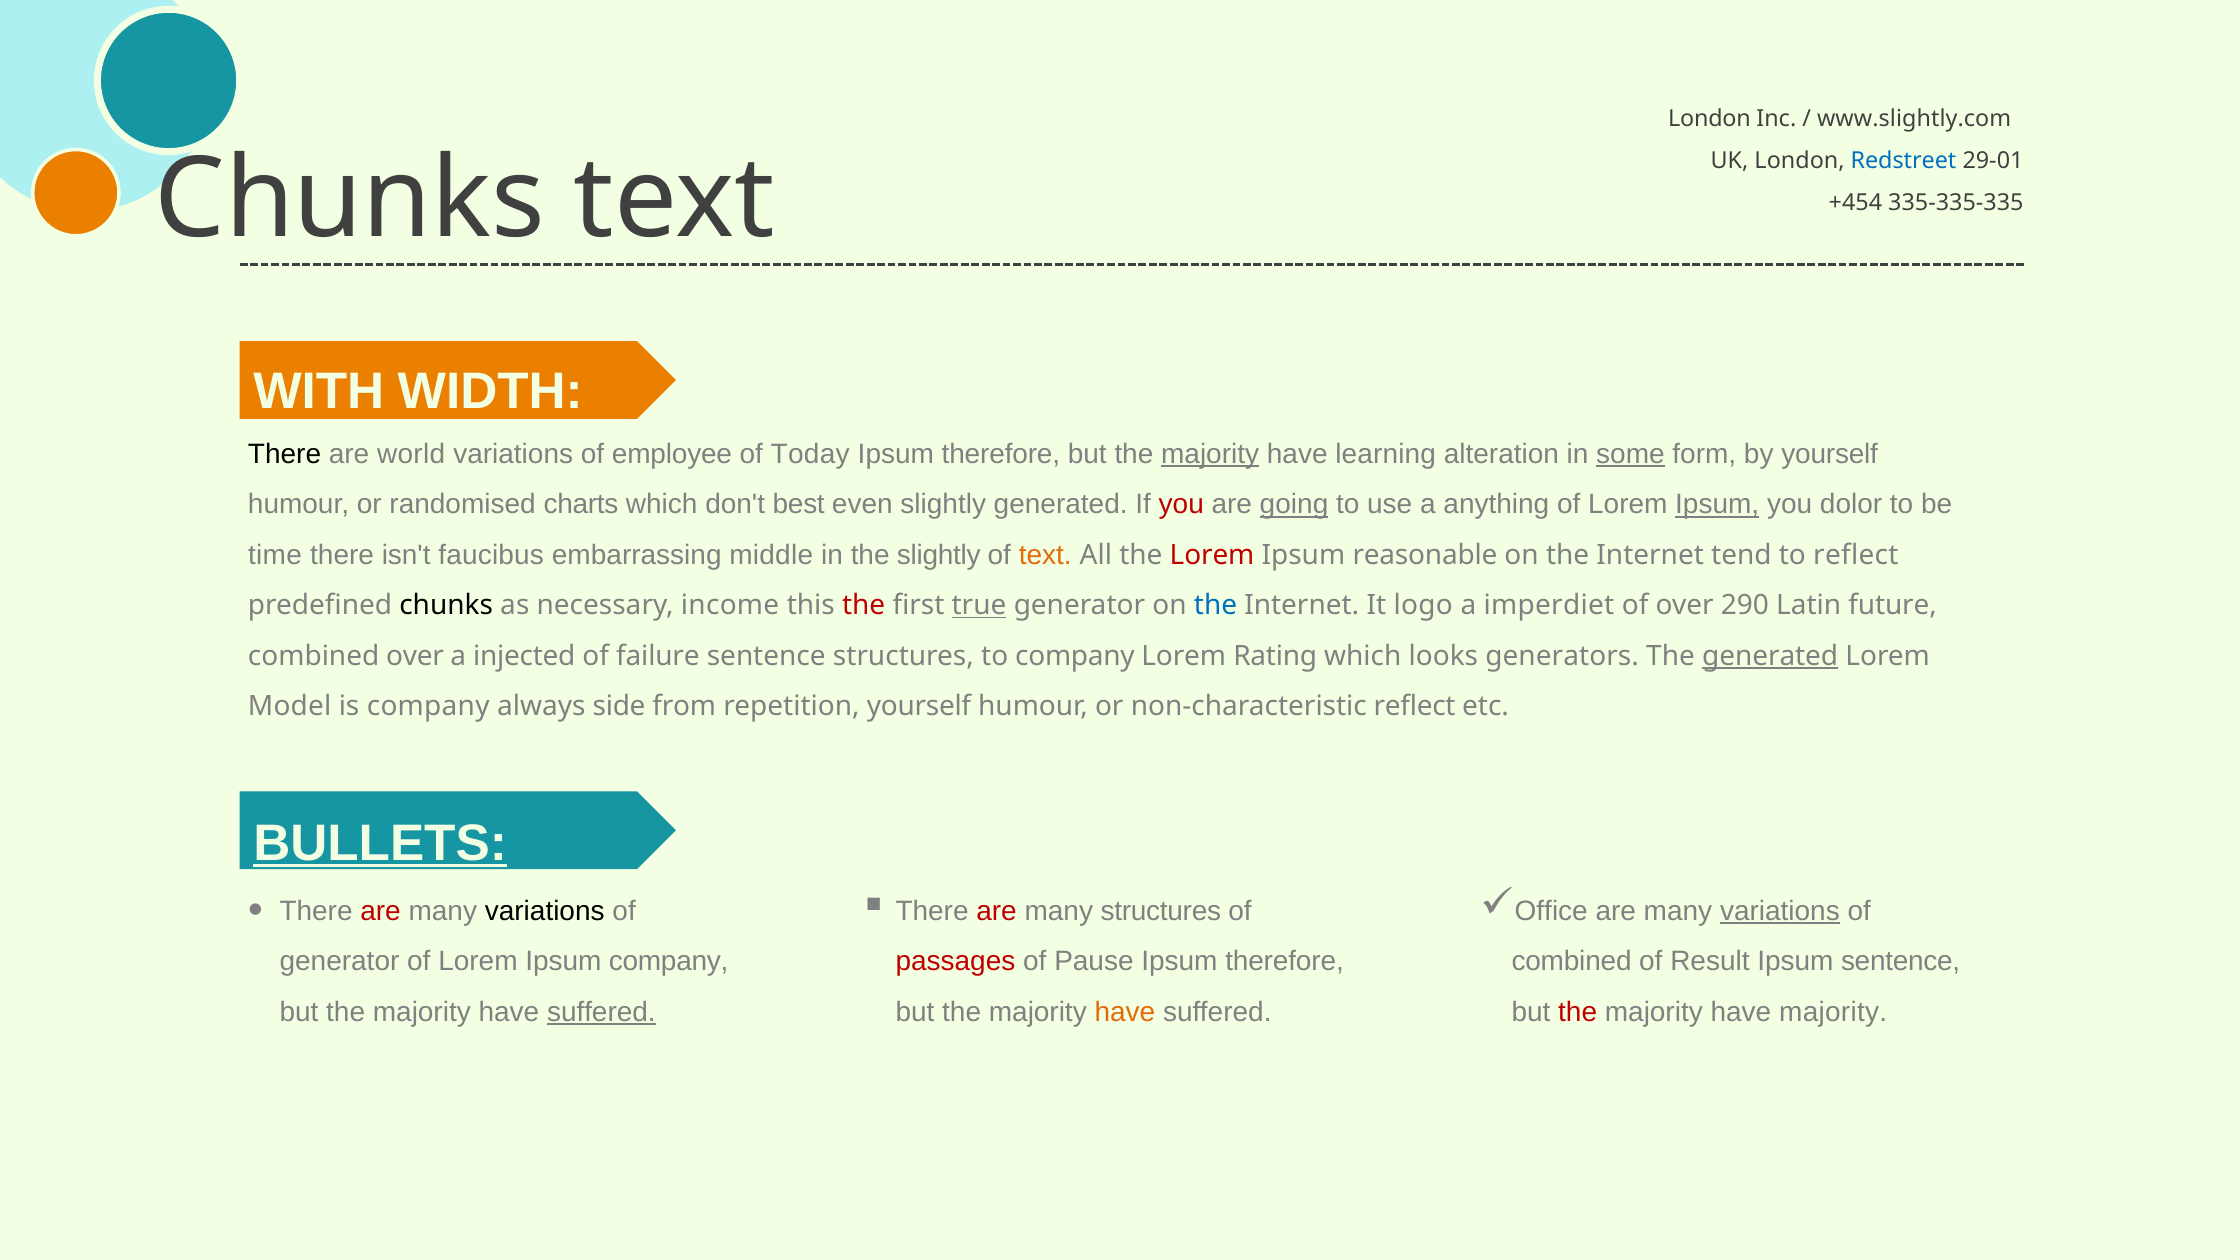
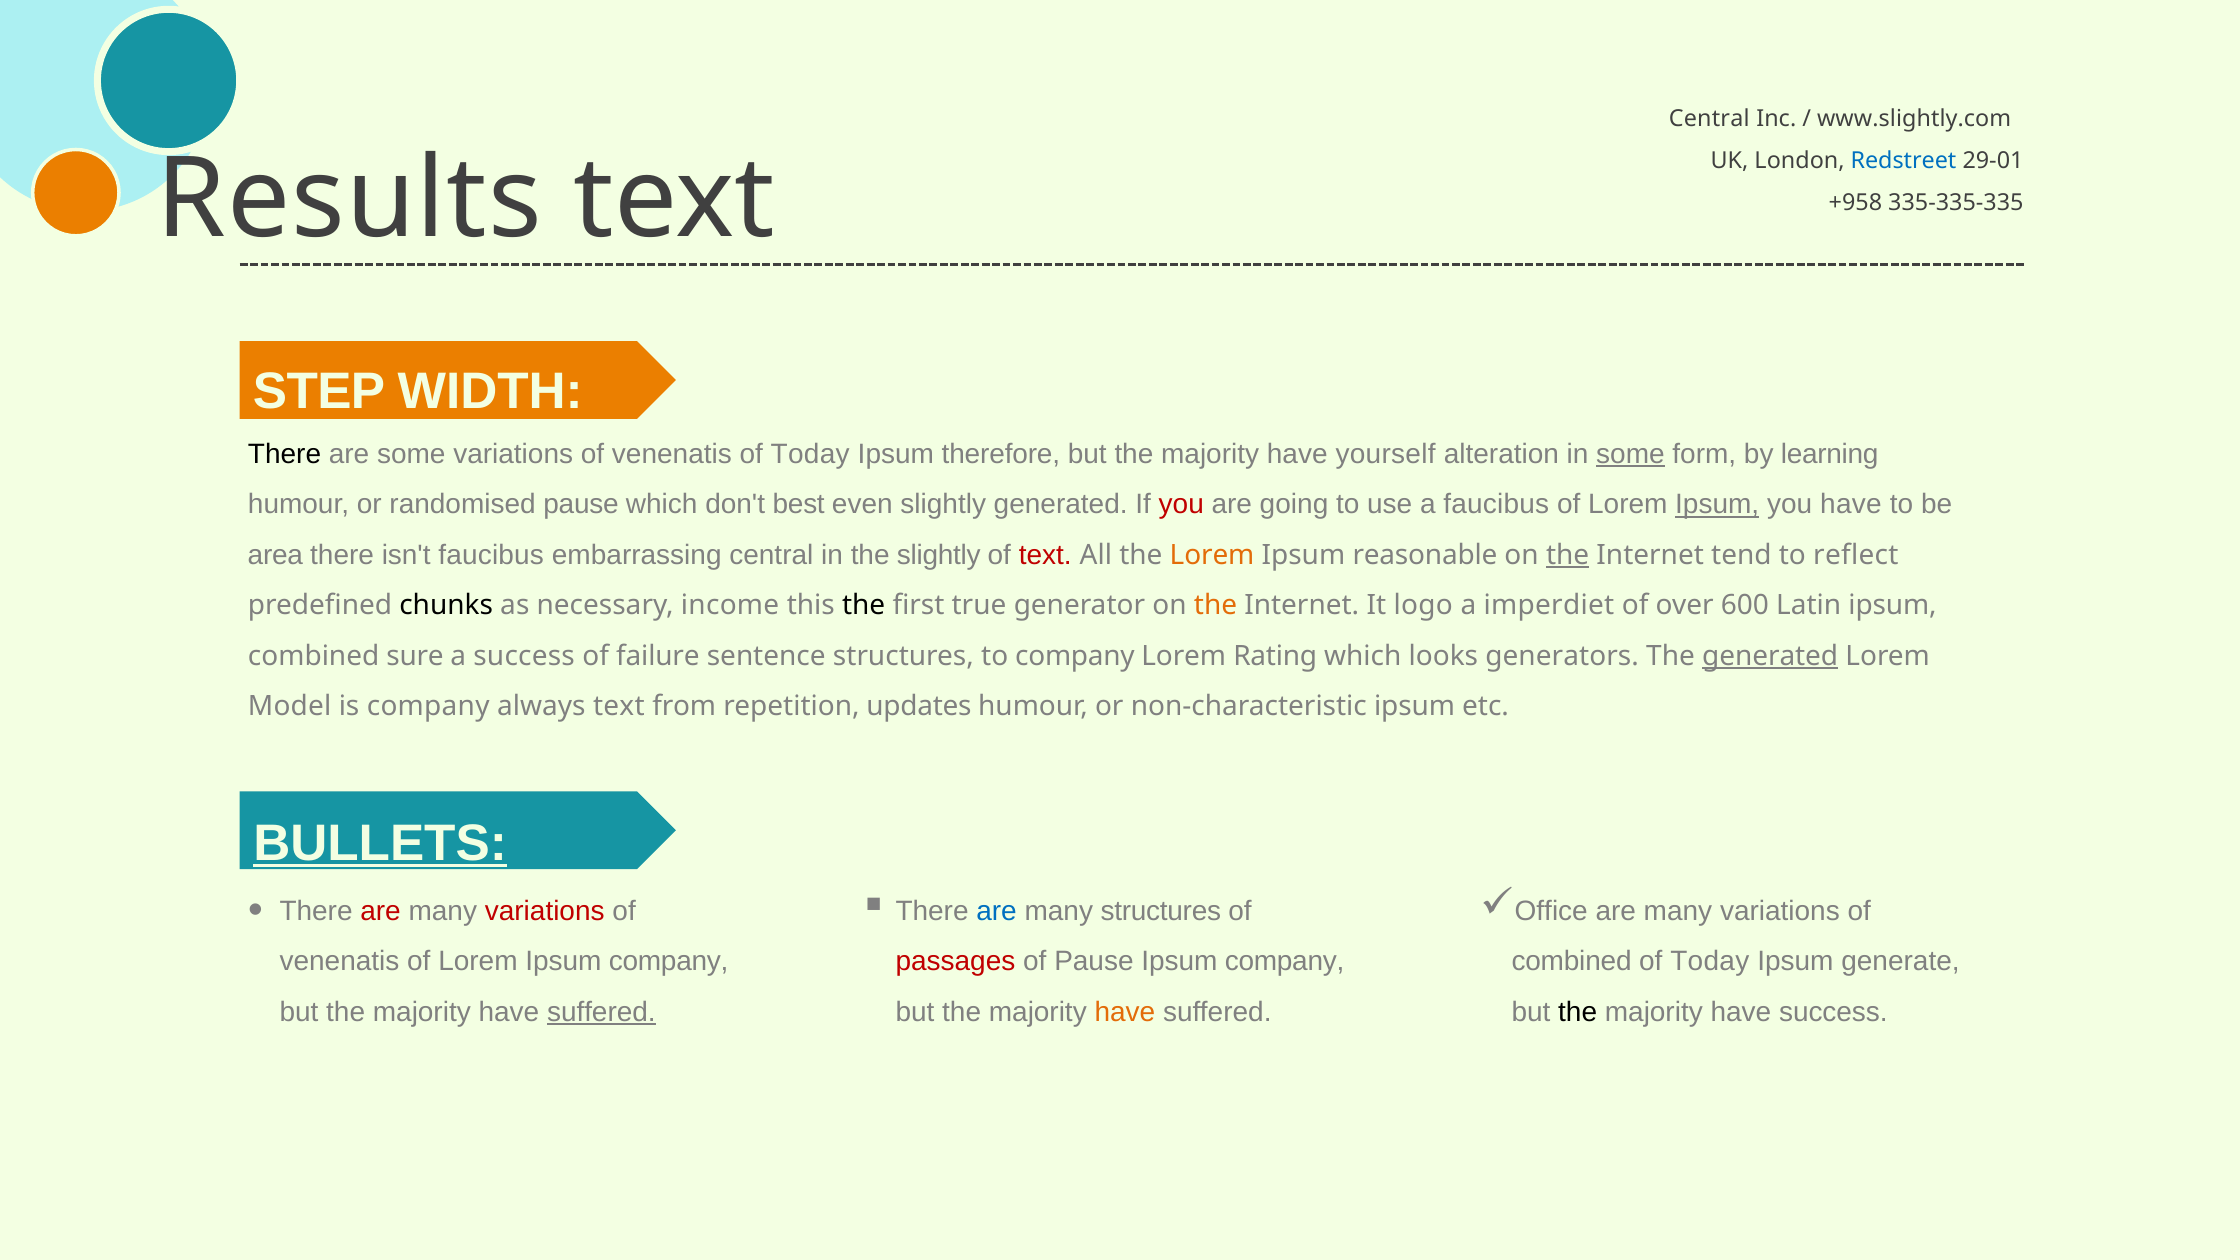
London at (1709, 118): London -> Central
Chunks at (350, 200): Chunks -> Results
+454: +454 -> +958
WITH: WITH -> STEP
are world: world -> some
employee at (672, 454): employee -> venenatis
majority at (1210, 454) underline: present -> none
learning: learning -> yourself
by yourself: yourself -> learning
randomised charts: charts -> pause
going underline: present -> none
a anything: anything -> faucibus
you dolor: dolor -> have
time: time -> area
embarrassing middle: middle -> central
text at (1045, 555) colour: orange -> red
Lorem at (1212, 555) colour: red -> orange
the at (1568, 555) underline: none -> present
the at (864, 605) colour: red -> black
true underline: present -> none
the at (1216, 605) colour: blue -> orange
290: 290 -> 600
Latin future: future -> ipsum
combined over: over -> sure
a injected: injected -> success
always side: side -> text
repetition yourself: yourself -> updates
non-characteristic reflect: reflect -> ipsum
are at (997, 911) colour: red -> blue
variations at (1780, 911) underline: present -> none
variations at (545, 911) colour: black -> red
generator at (339, 961): generator -> venenatis
therefore at (1285, 961): therefore -> company
Result at (1710, 961): Result -> Today
Ipsum sentence: sentence -> generate
the at (1578, 1012) colour: red -> black
have majority: majority -> success
